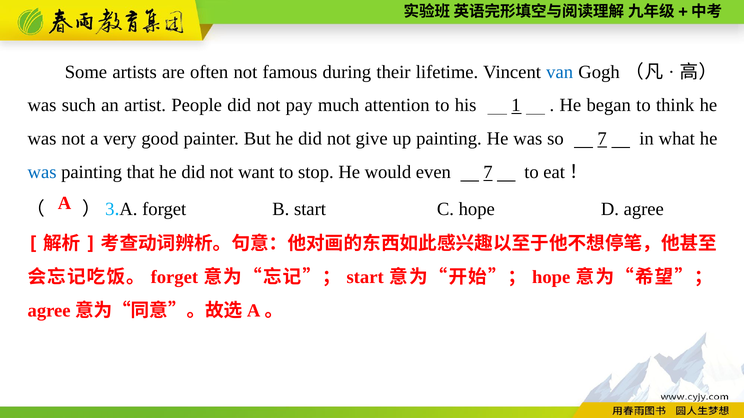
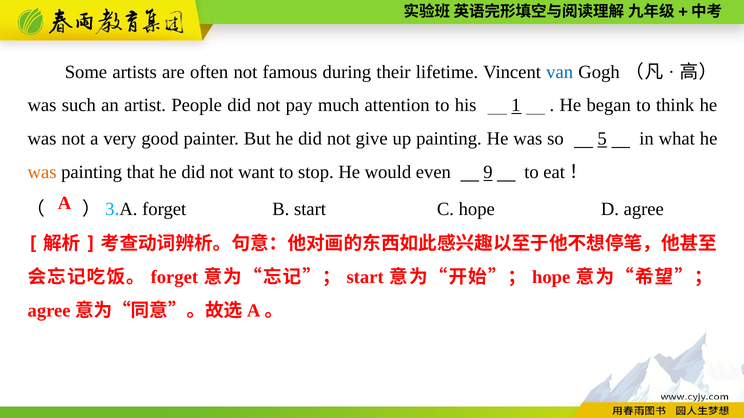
so 7: 7 -> 5
was at (42, 172) colour: blue -> orange
even 7: 7 -> 9
